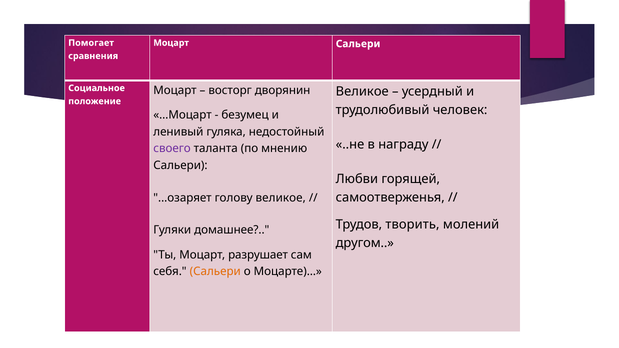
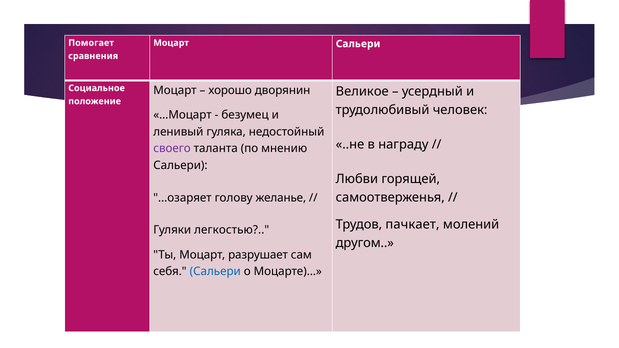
восторг: восторг -> хорошо
голову великое: великое -> желанье
творить: творить -> пачкает
домашнее: домашнее -> легкостью
Сальери at (215, 272) colour: orange -> blue
